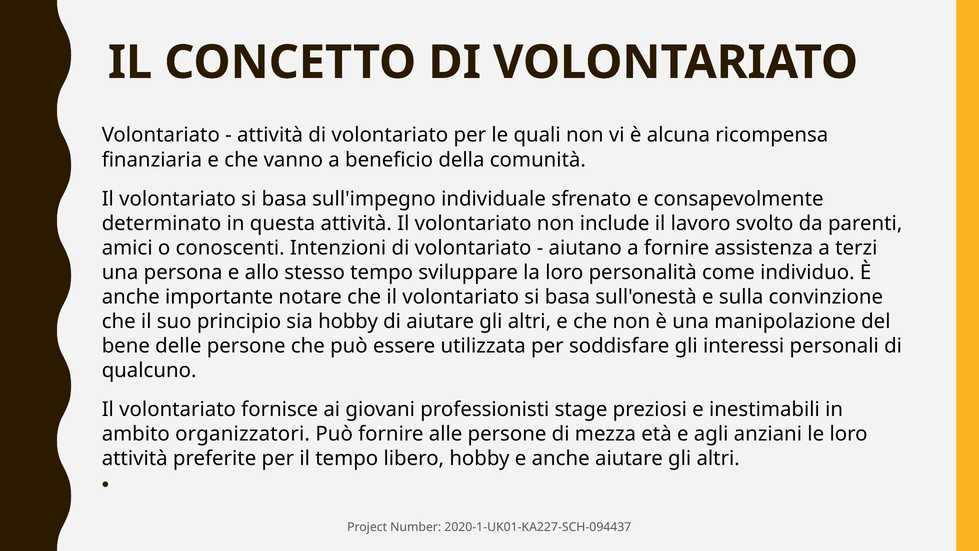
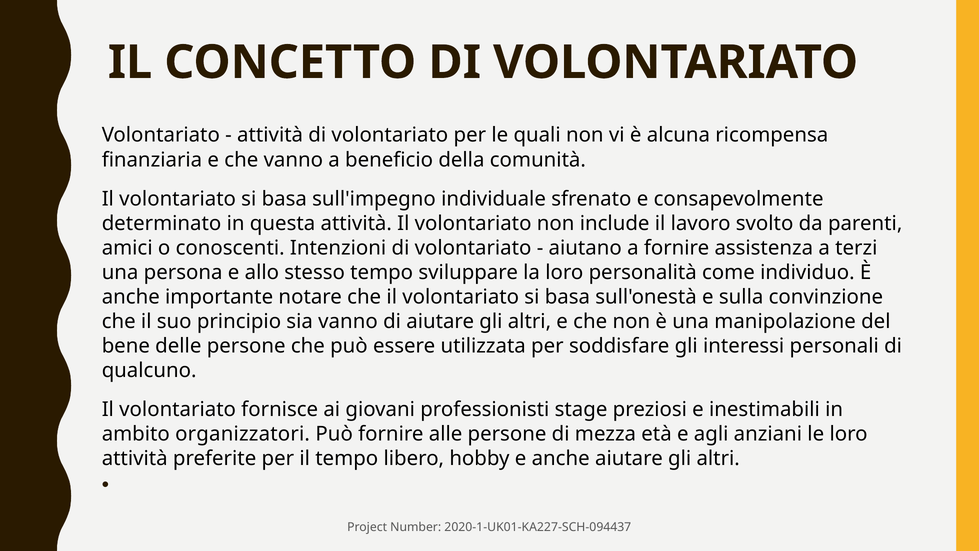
sia hobby: hobby -> vanno
